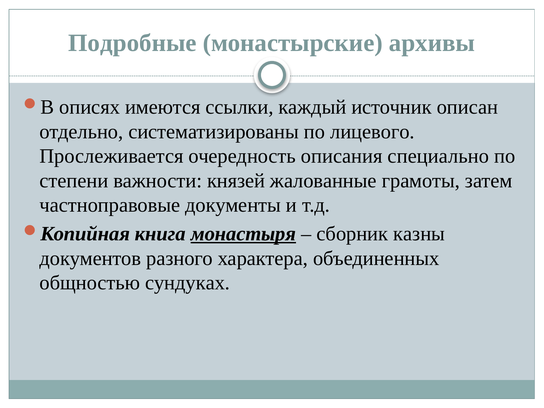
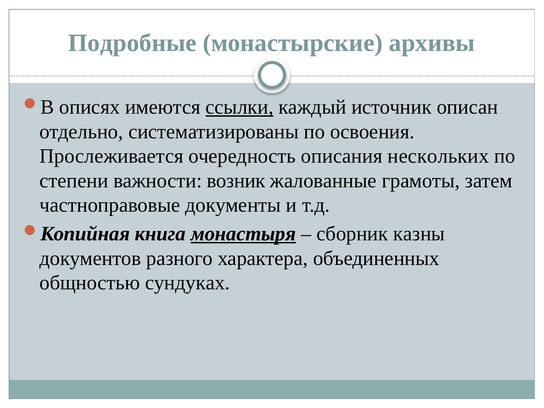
ссылки underline: none -> present
лицевого: лицевого -> освоения
специально: специально -> нескольких
князей: князей -> возник
